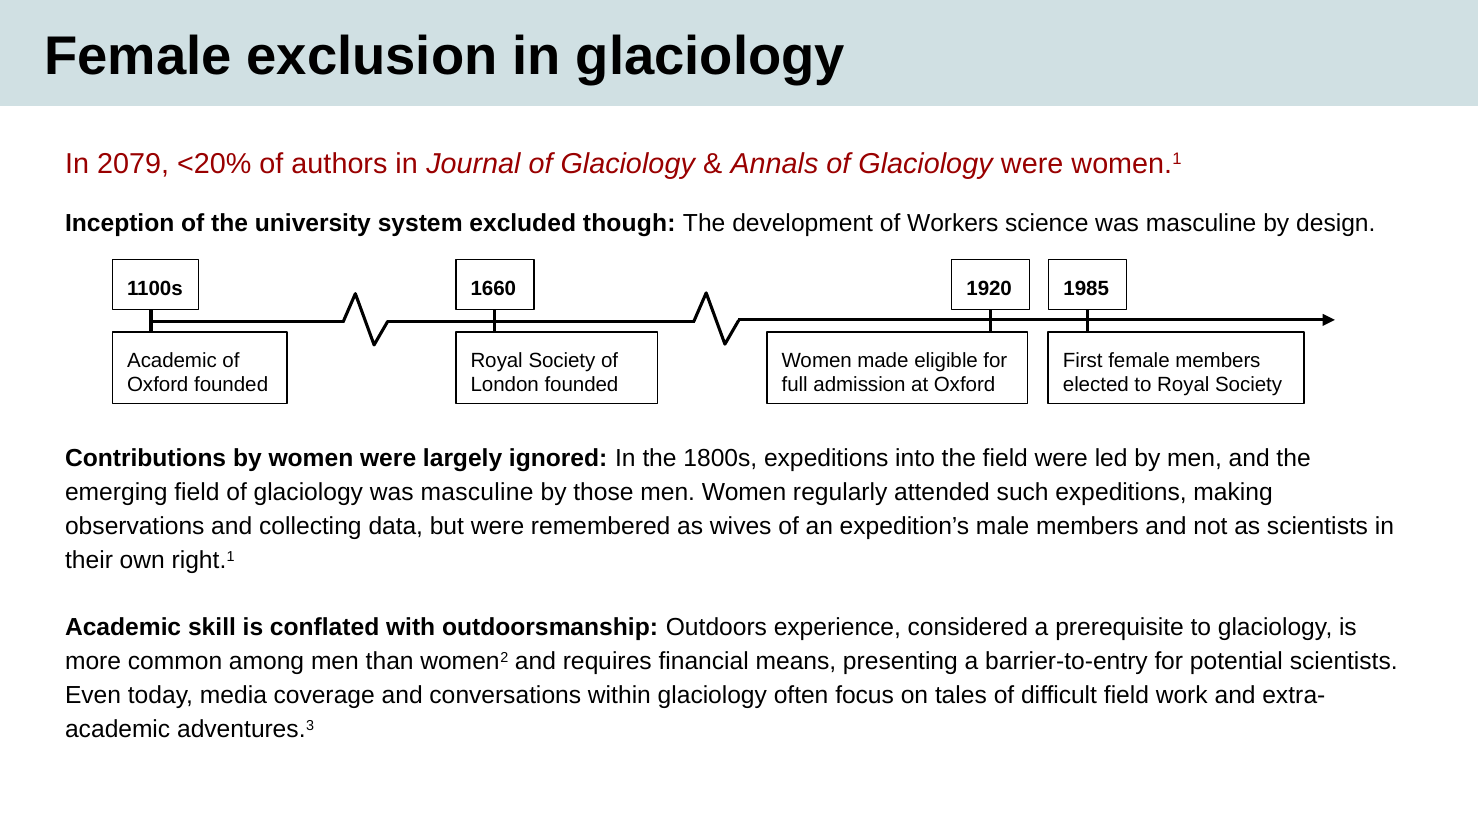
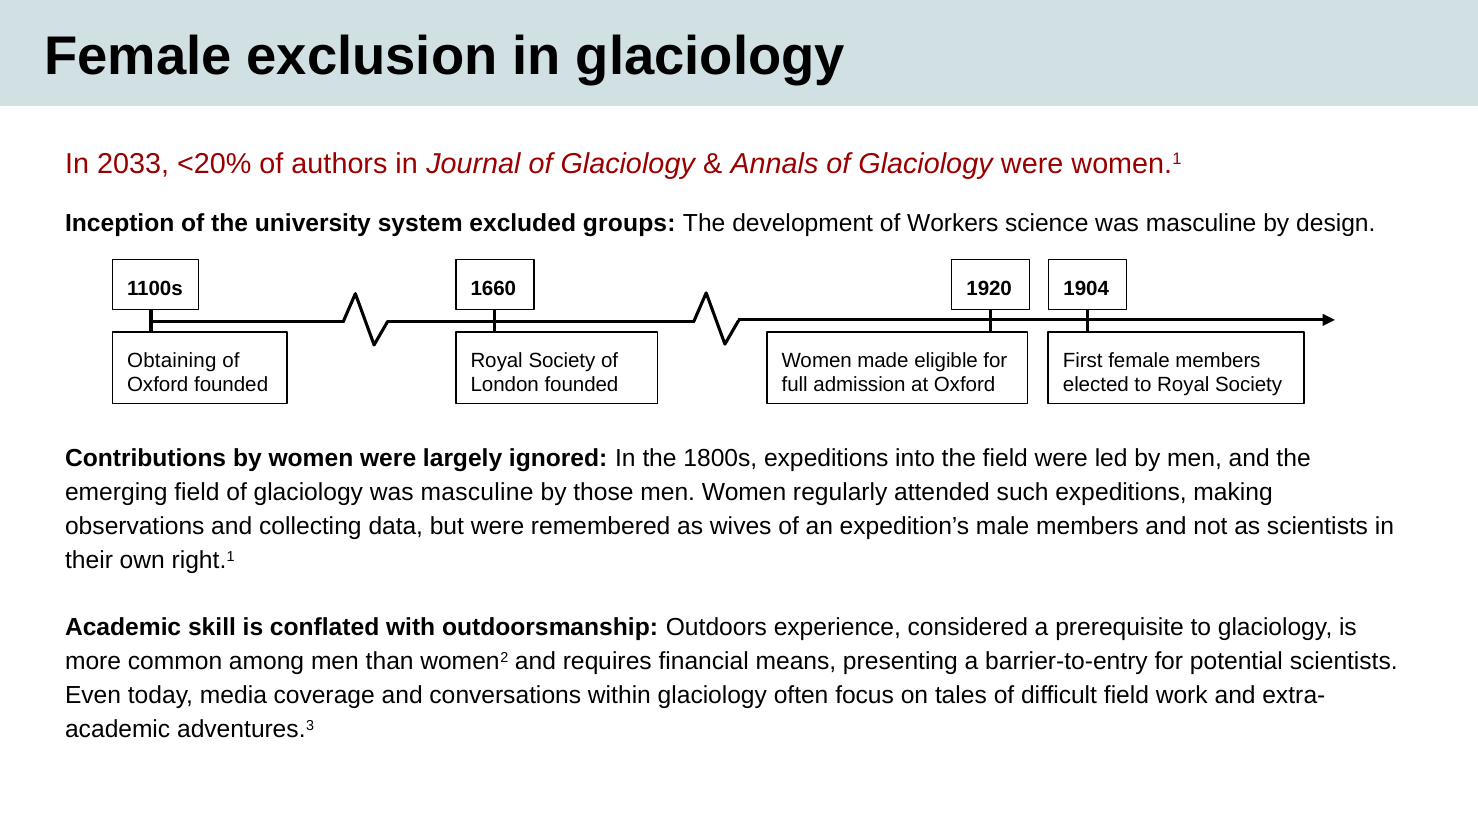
2079: 2079 -> 2033
though: though -> groups
1985: 1985 -> 1904
Academic at (172, 360): Academic -> Obtaining
